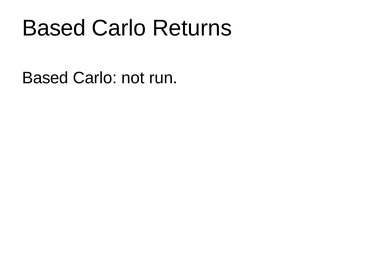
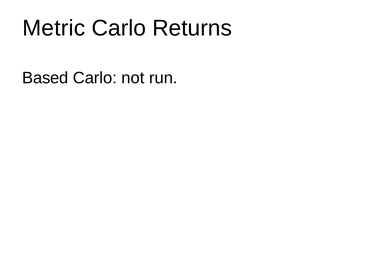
Based at (54, 28): Based -> Metric
